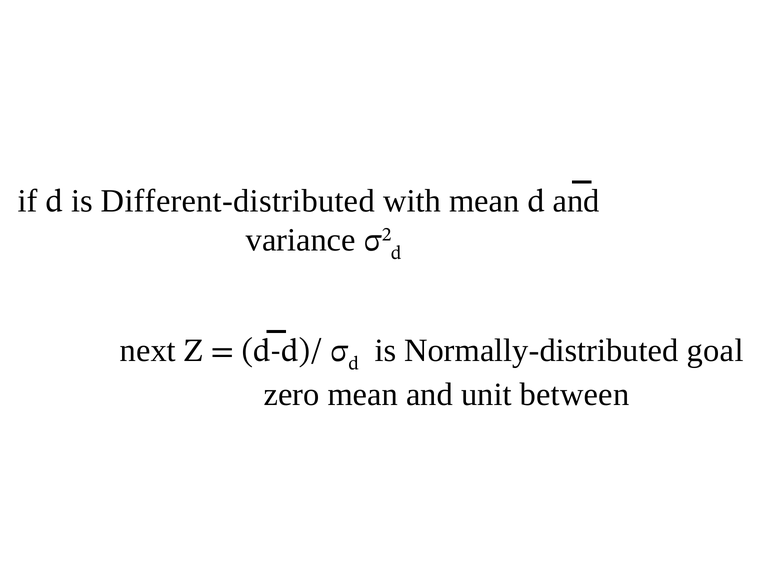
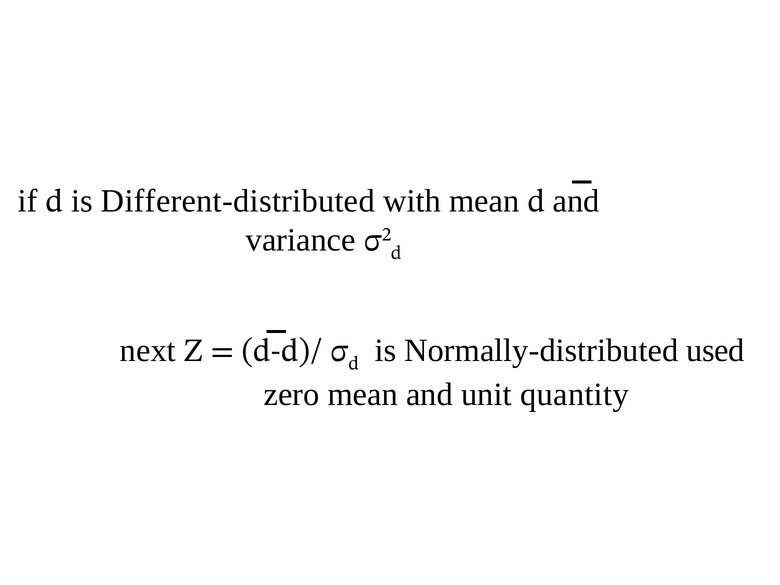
goal: goal -> used
between: between -> quantity
